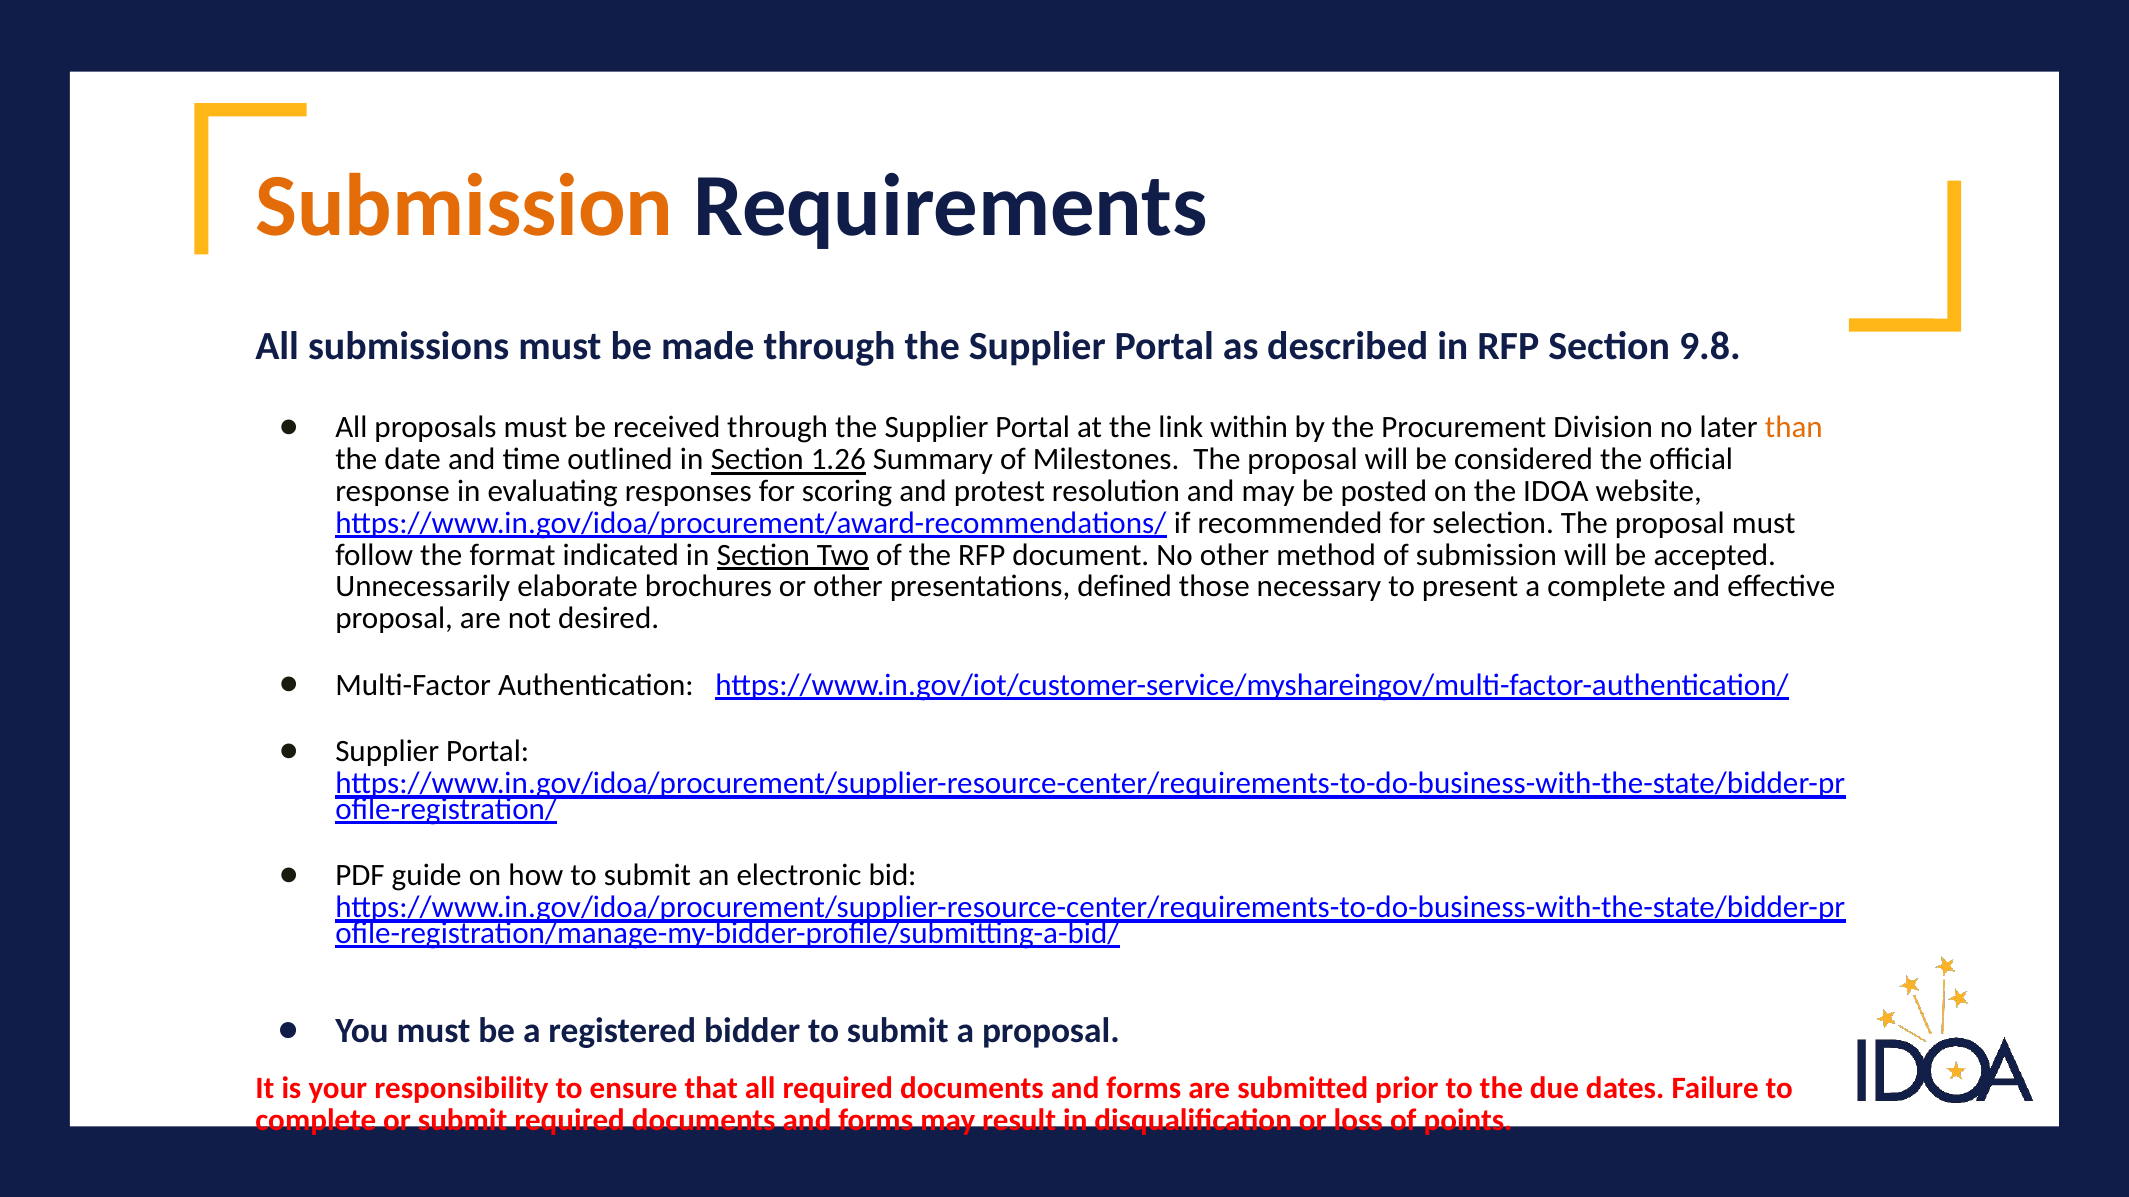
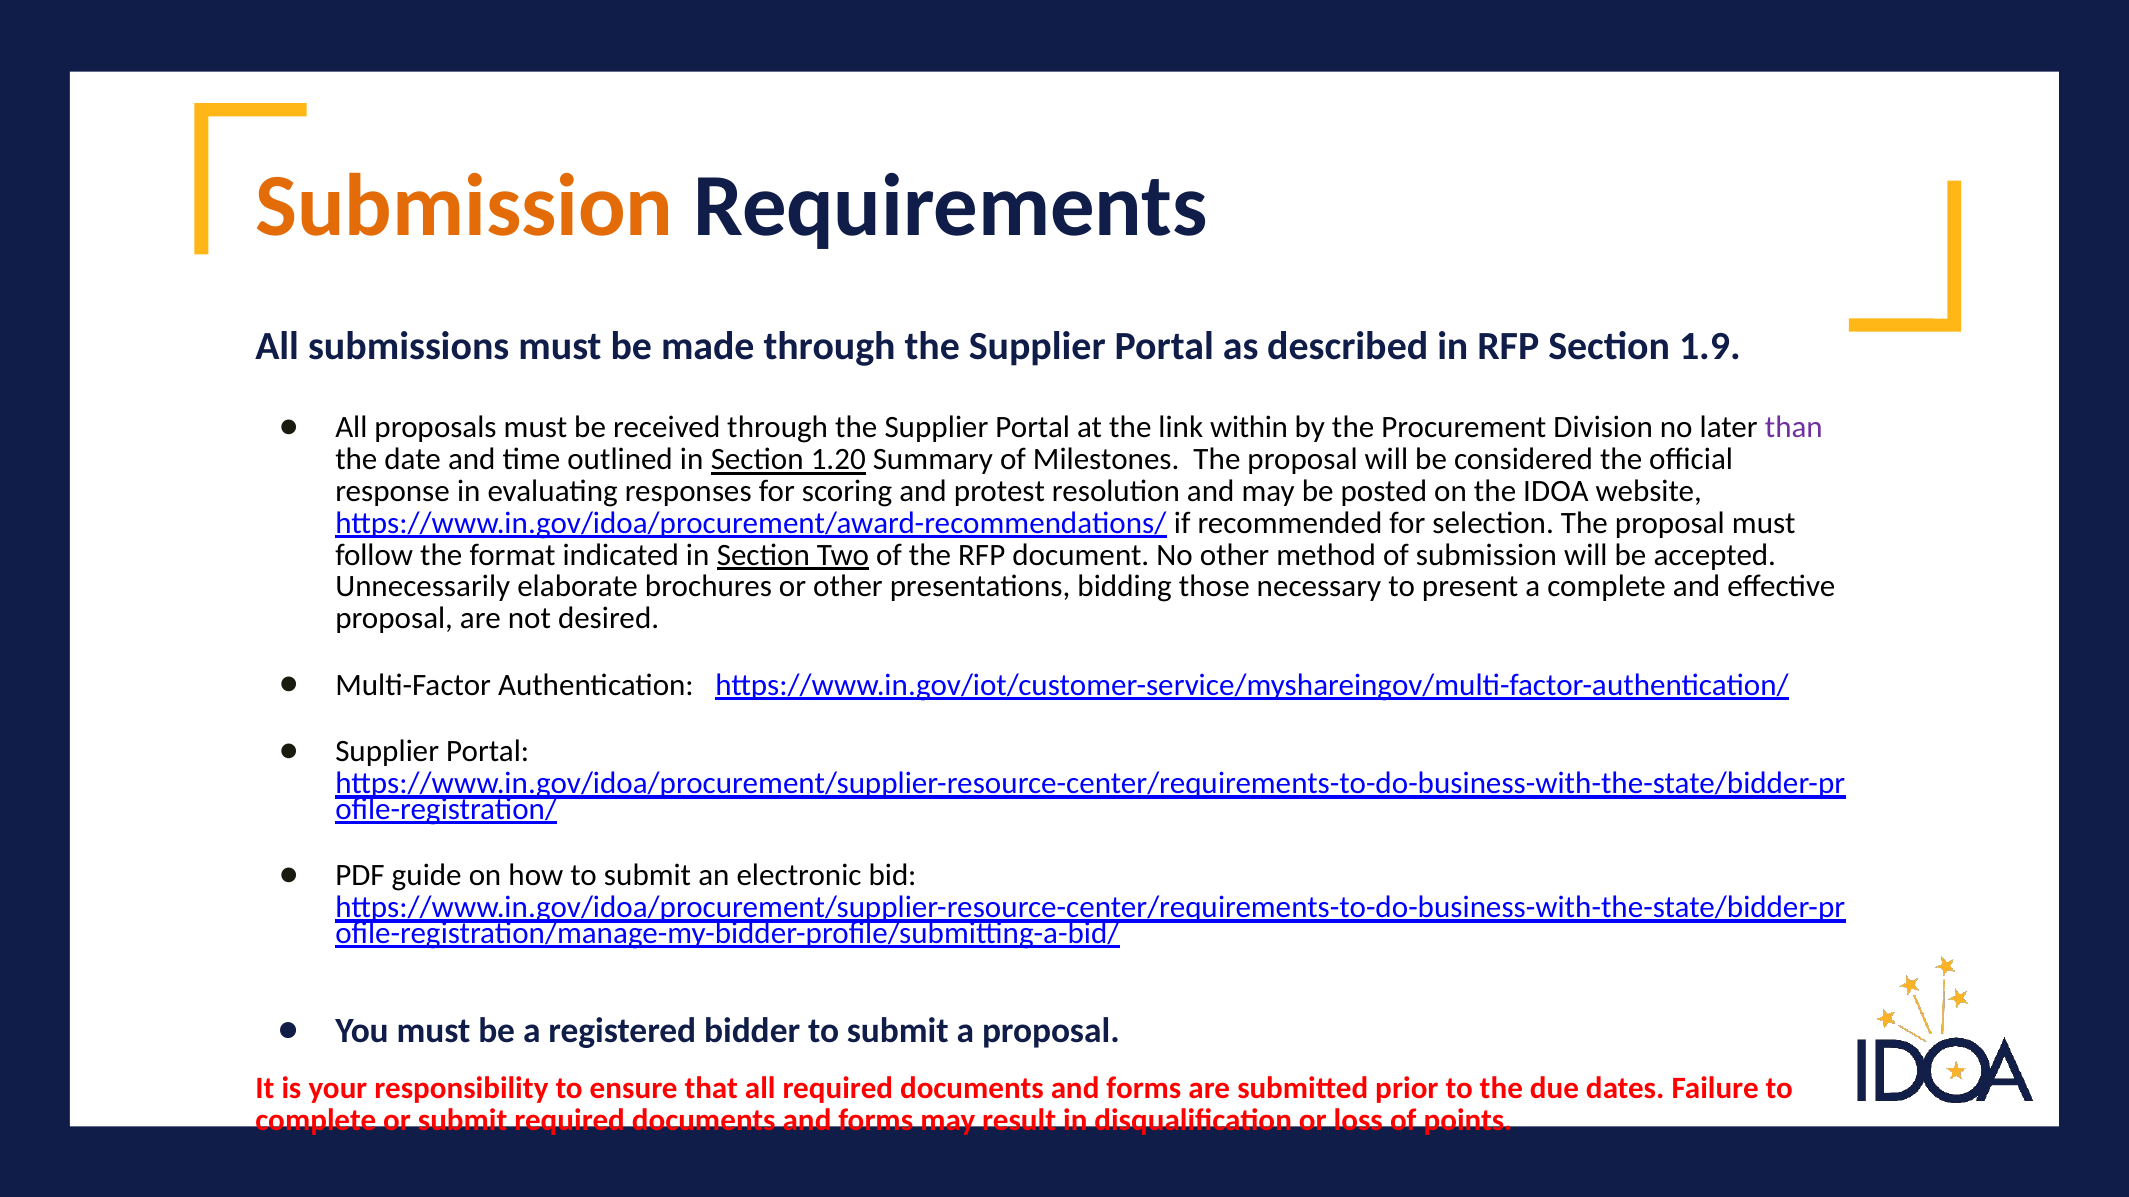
9.8: 9.8 -> 1.9
than colour: orange -> purple
1.26: 1.26 -> 1.20
defined: defined -> bidding
